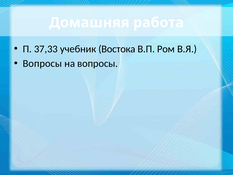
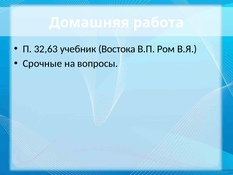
37,33: 37,33 -> 32,63
Вопросы at (42, 63): Вопросы -> Срочные
